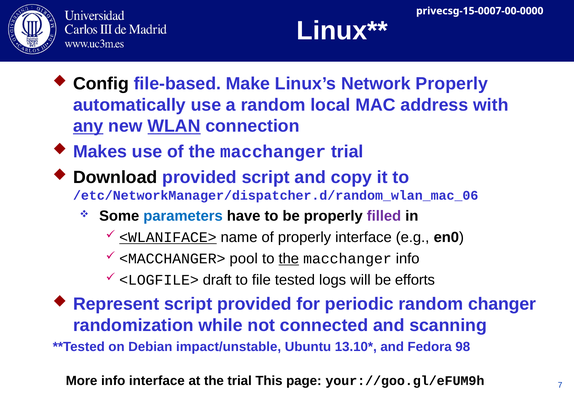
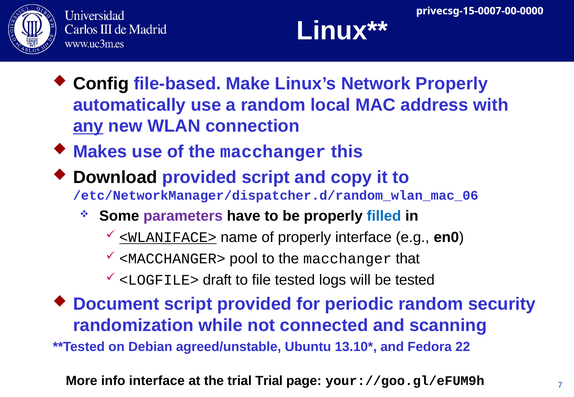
WLAN underline: present -> none
macchanger trial: trial -> this
parameters colour: blue -> purple
filled colour: purple -> blue
the at (289, 259) underline: present -> none
macchanger info: info -> that
be efforts: efforts -> tested
Represent: Represent -> Document
changer: changer -> security
impact/unstable: impact/unstable -> agreed/unstable
98: 98 -> 22
trial This: This -> Trial
